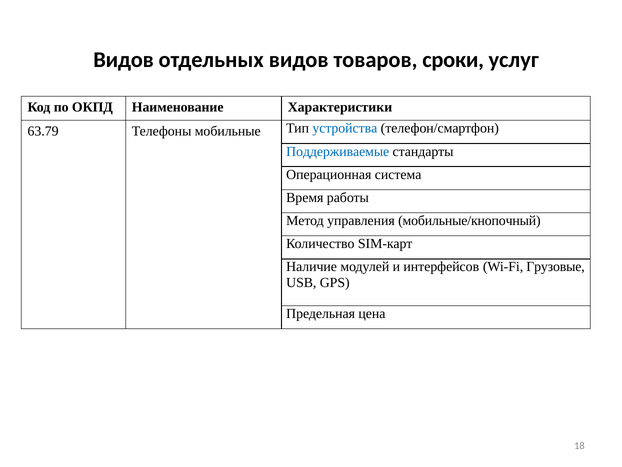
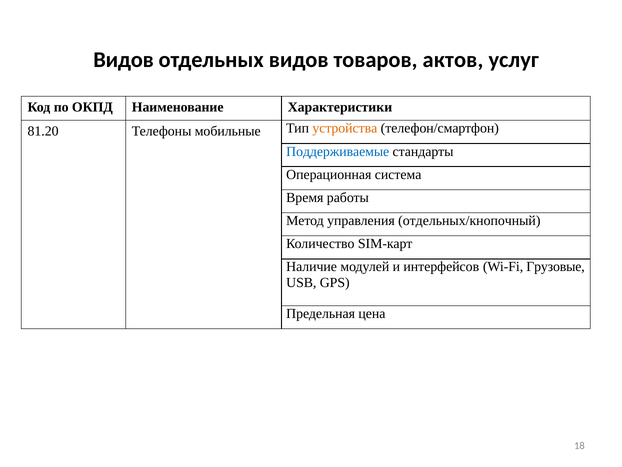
сроки: сроки -> актов
63.79: 63.79 -> 81.20
устройства colour: blue -> orange
мобильные/кнопочный: мобильные/кнопочный -> отдельных/кнопочный
